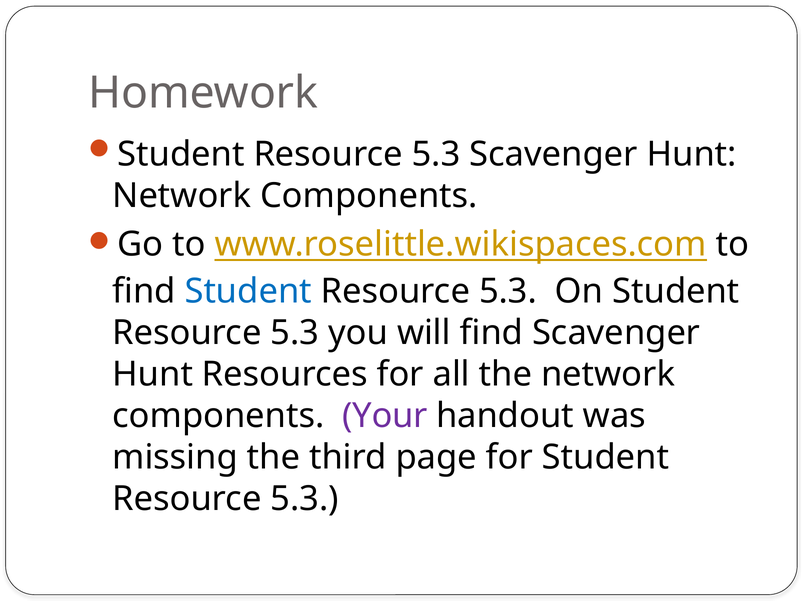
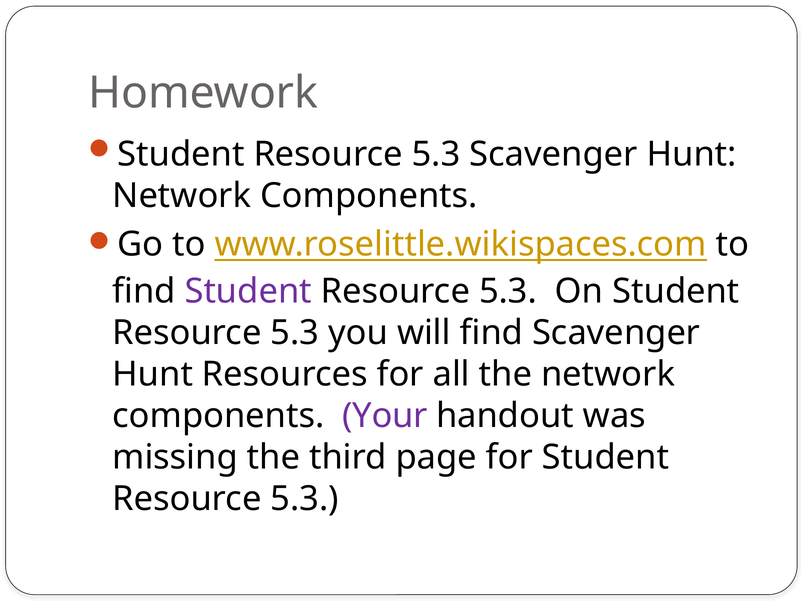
Student at (248, 291) colour: blue -> purple
